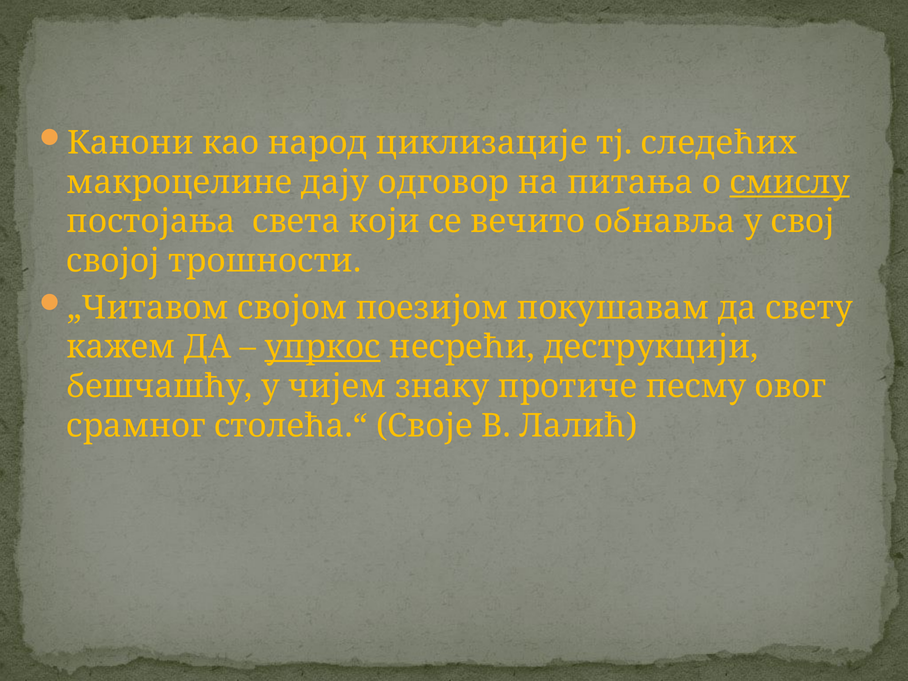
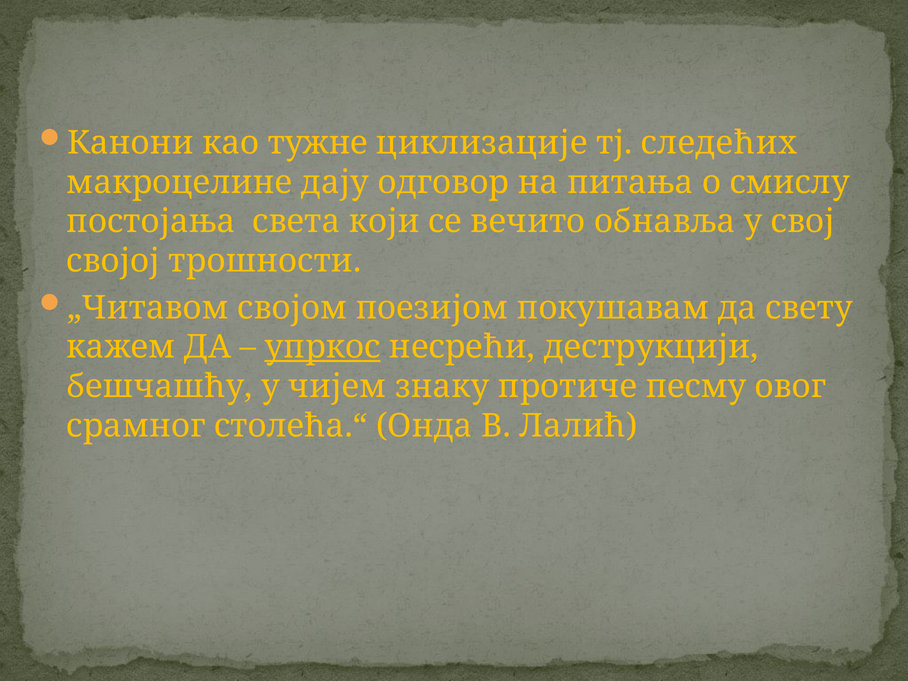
народ: народ -> тужне
смислу underline: present -> none
Своје: Своје -> Онда
